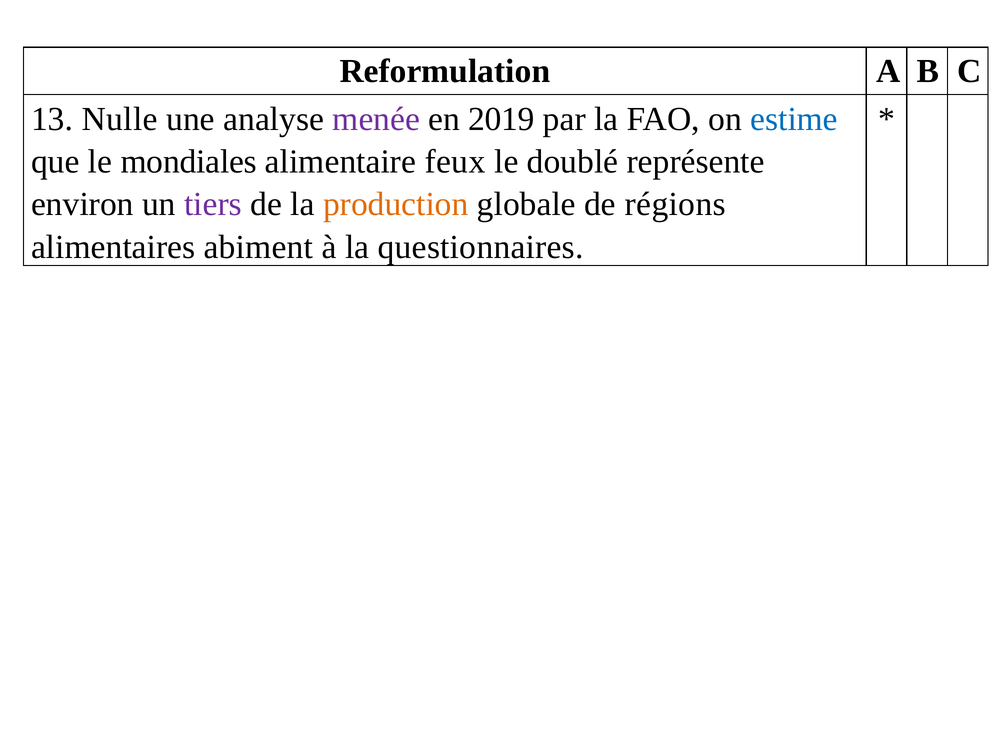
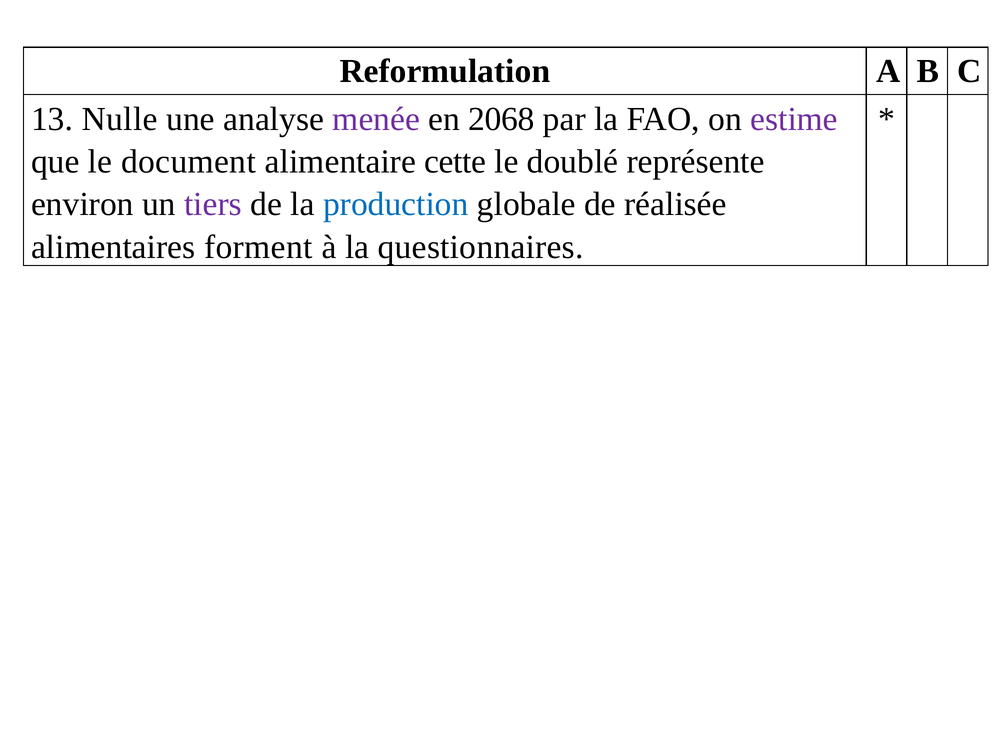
2019: 2019 -> 2068
estime colour: blue -> purple
mondiales: mondiales -> document
feux: feux -> cette
production colour: orange -> blue
régions: régions -> réalisée
abiment: abiment -> forment
